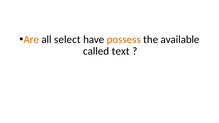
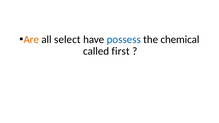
possess colour: orange -> blue
available: available -> chemical
text: text -> first
